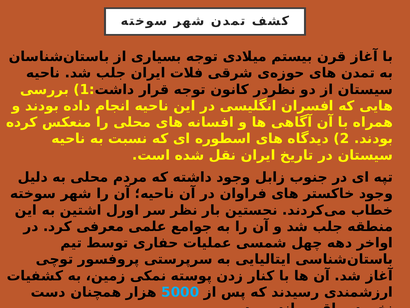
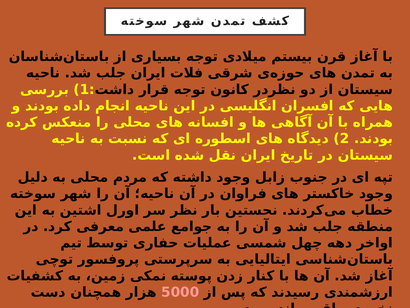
5000 colour: light blue -> pink
